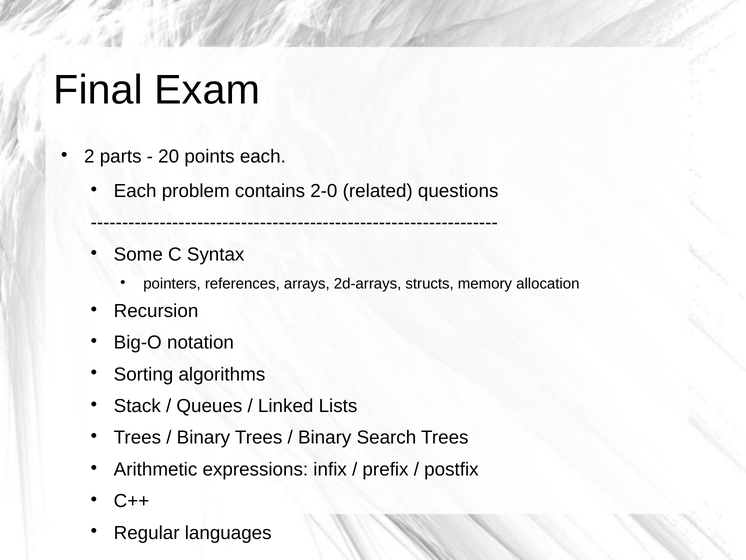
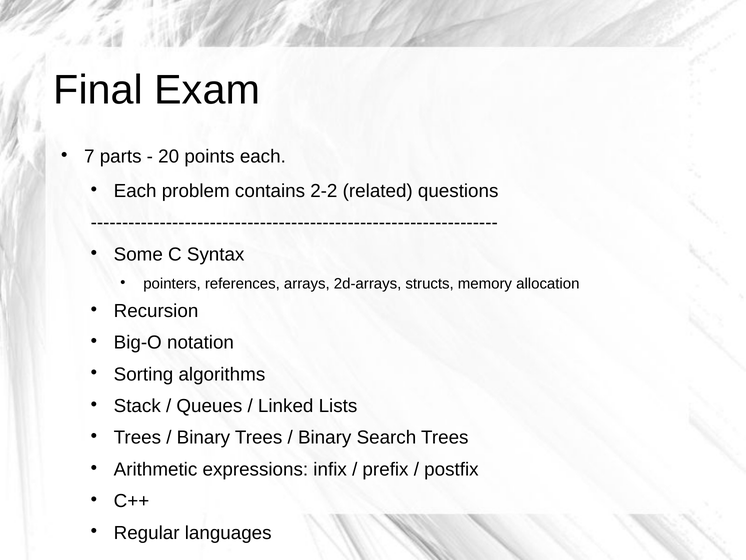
2: 2 -> 7
2-0: 2-0 -> 2-2
